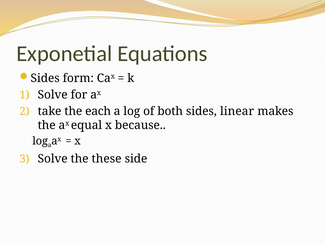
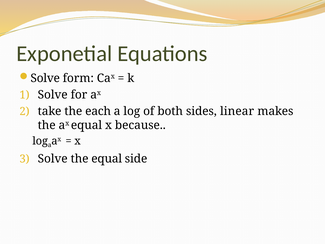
Sides at (45, 78): Sides -> Solve
the these: these -> equal
